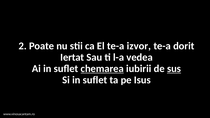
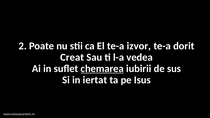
Iertat: Iertat -> Creat
sus underline: present -> none
Si in suflet: suflet -> iertat
